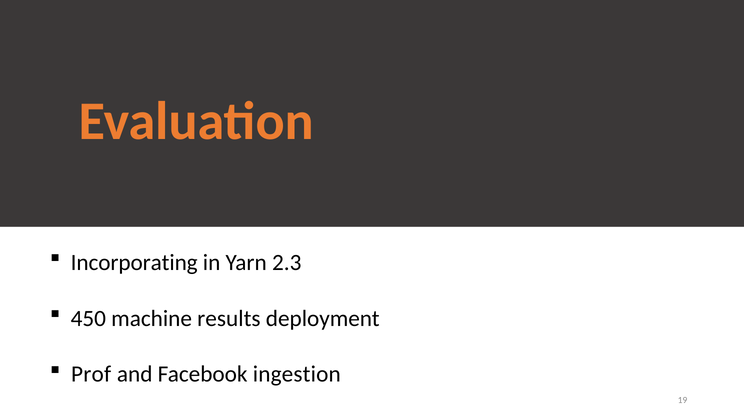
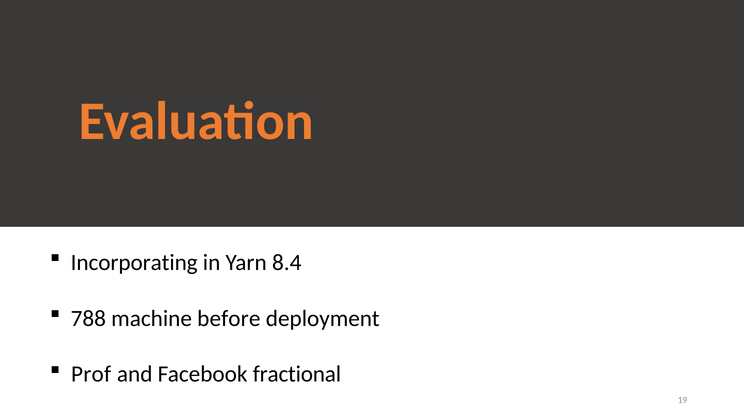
2.3: 2.3 -> 8.4
450: 450 -> 788
results: results -> before
ingestion: ingestion -> fractional
